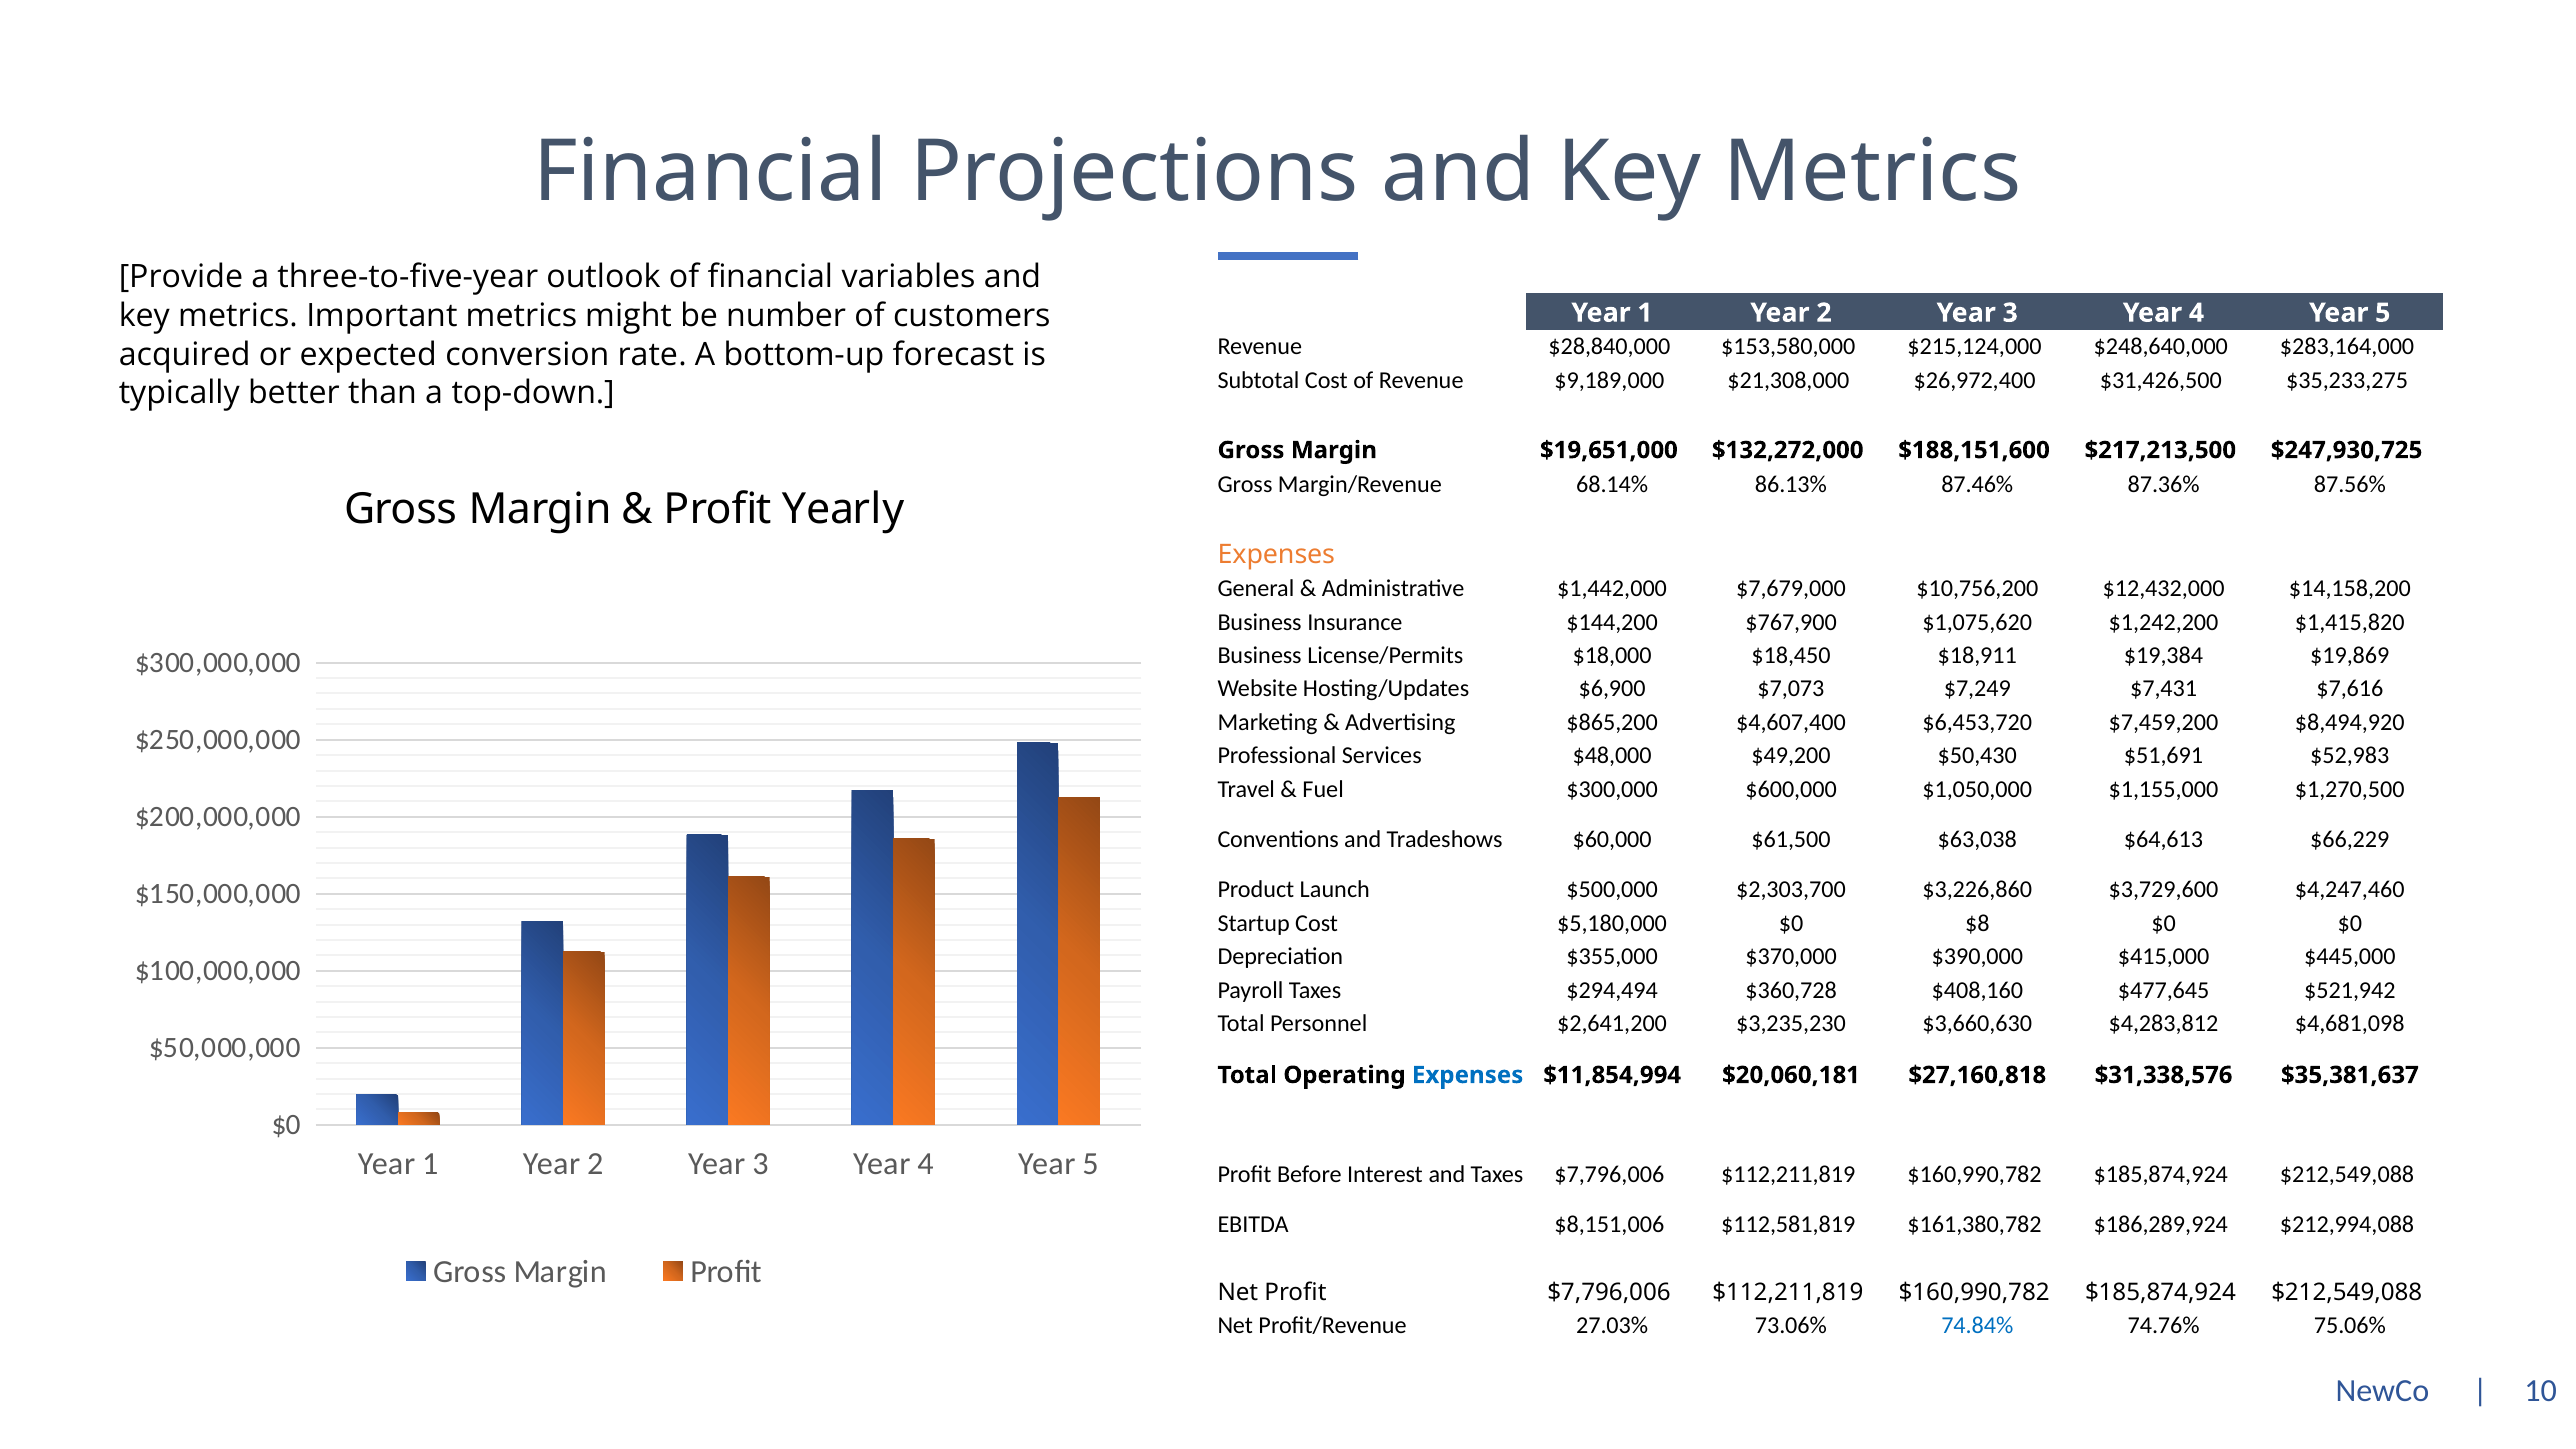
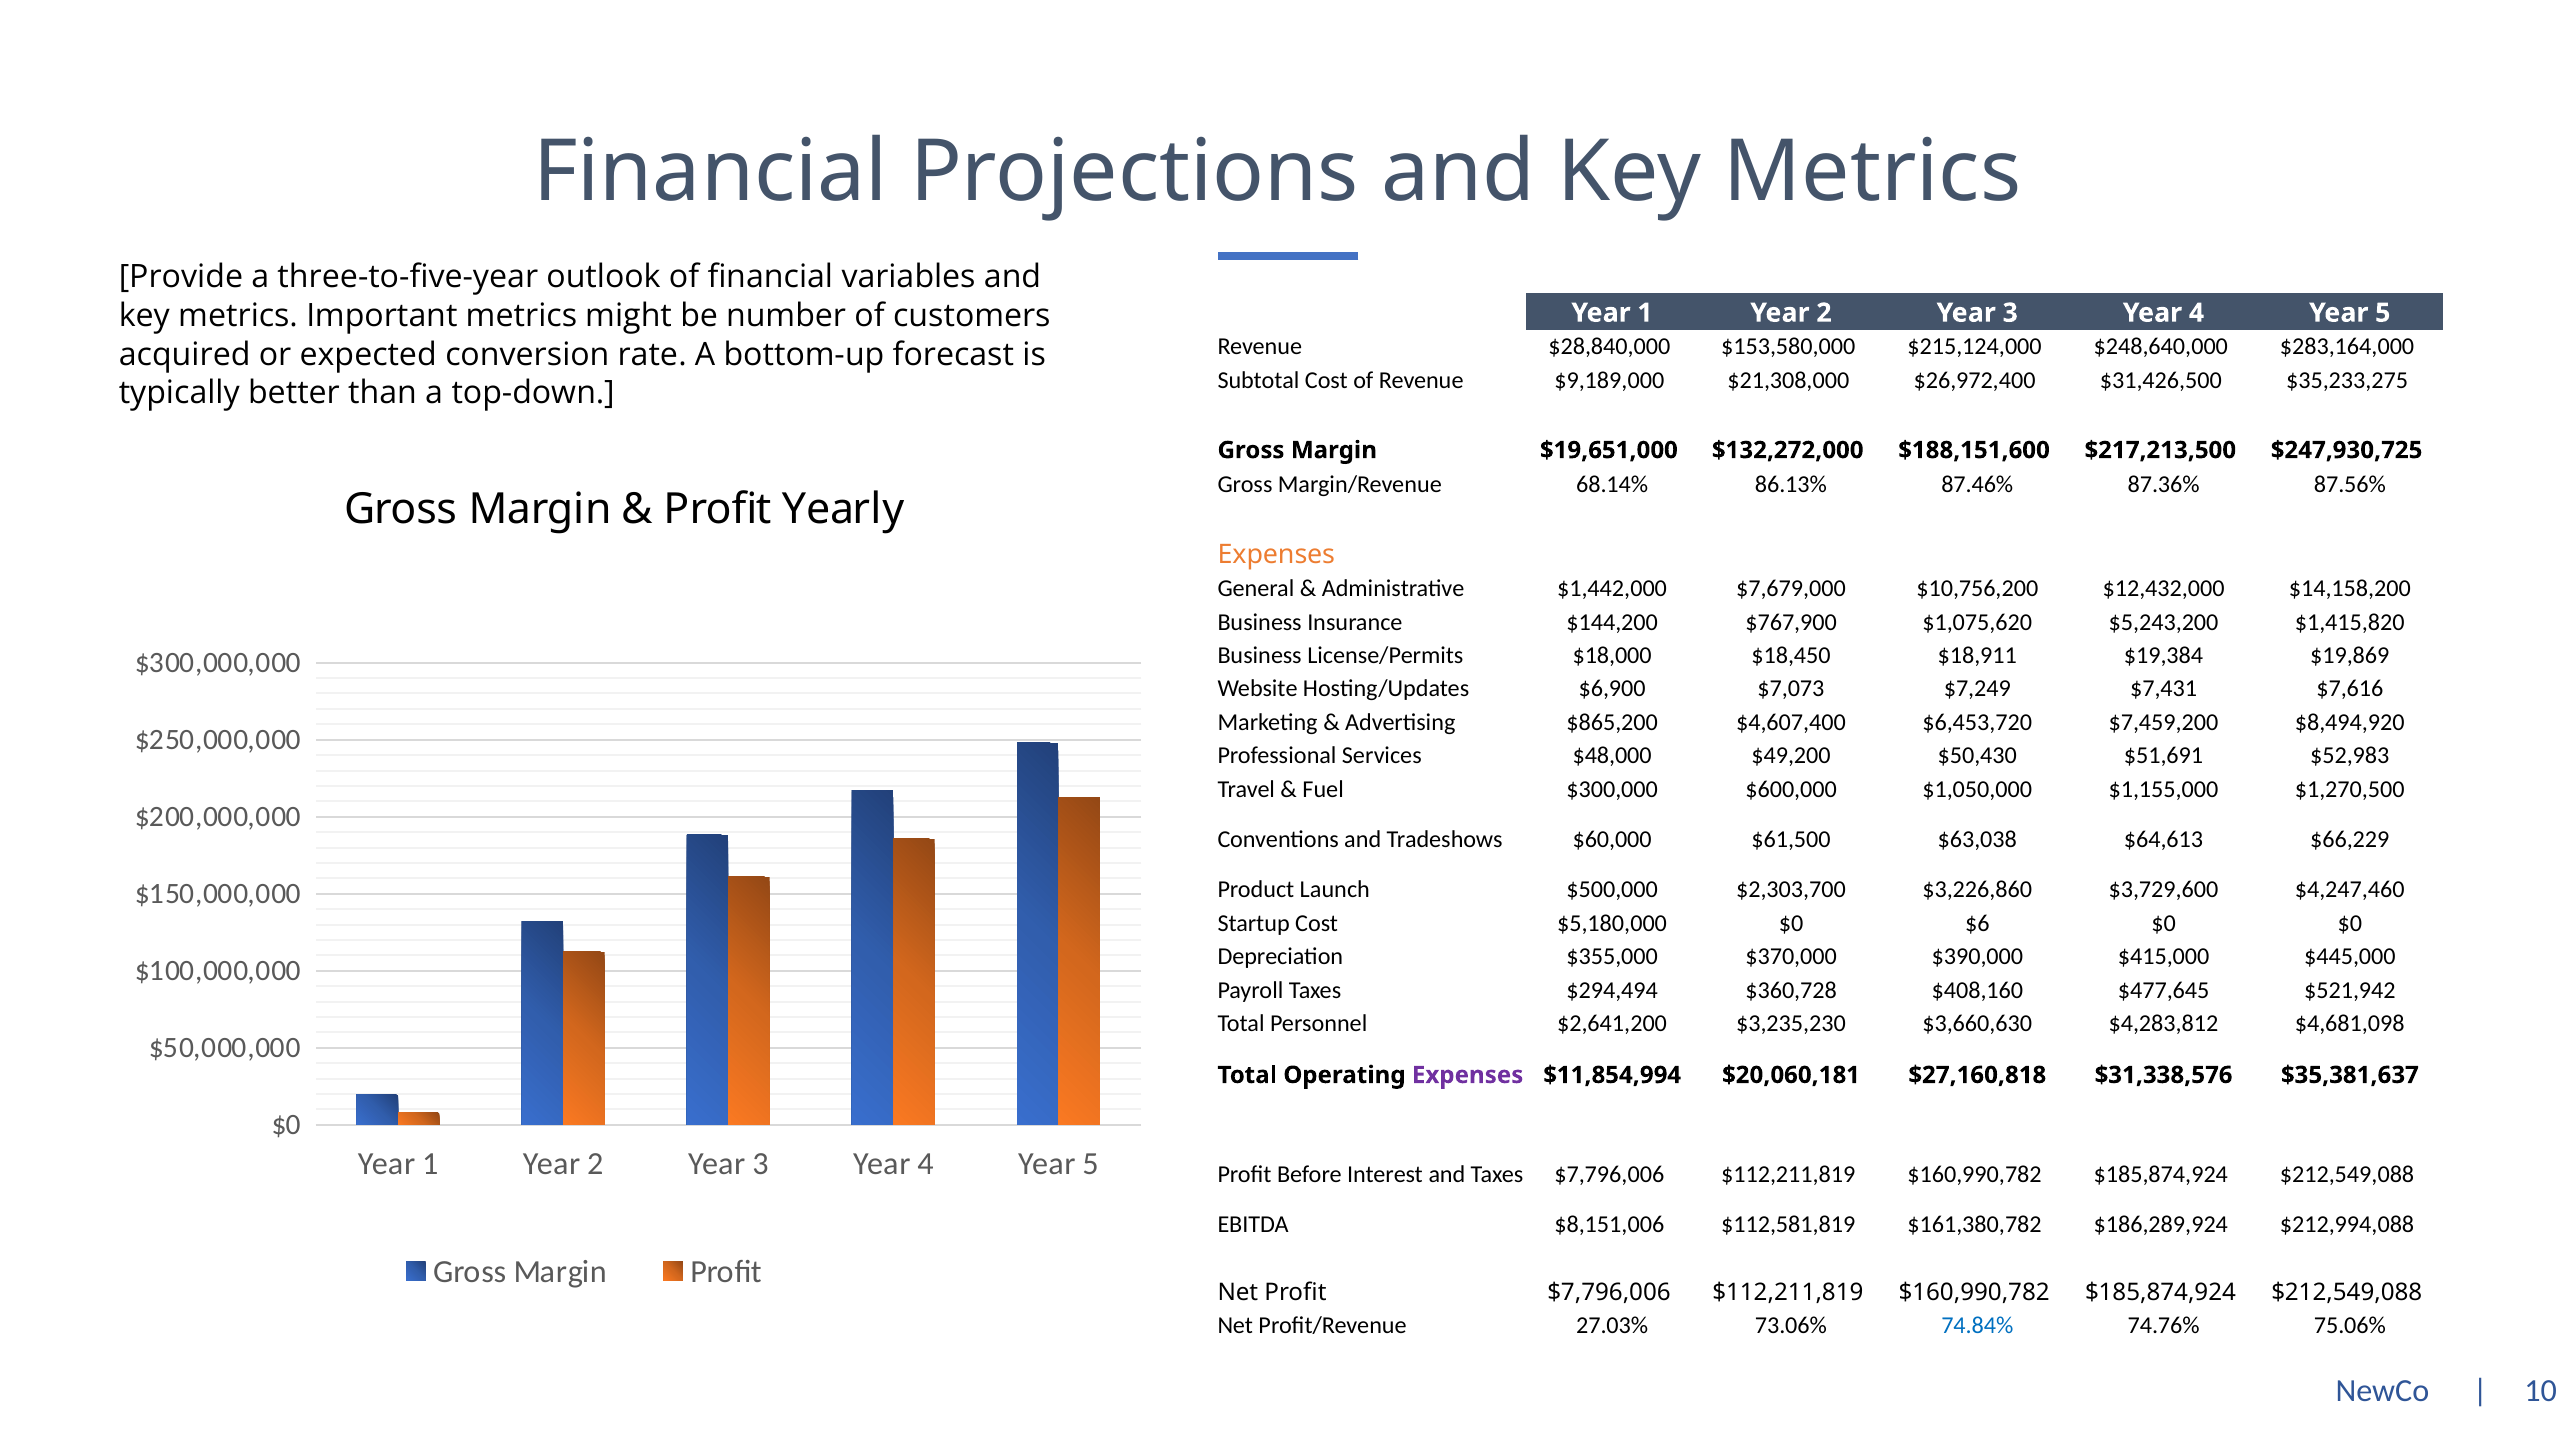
$1,242,200: $1,242,200 -> $5,243,200
$8: $8 -> $6
Expenses at (1468, 1075) colour: blue -> purple
